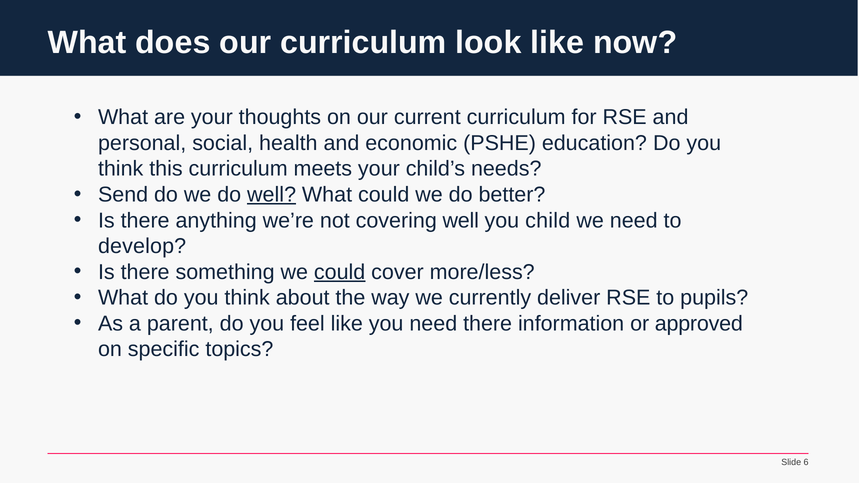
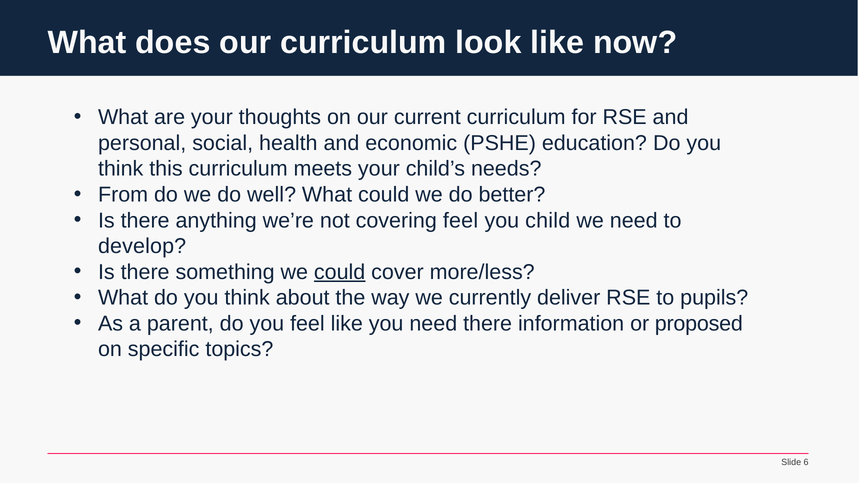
Send: Send -> From
well at (272, 195) underline: present -> none
covering well: well -> feel
approved: approved -> proposed
